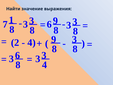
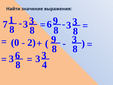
2: 2 -> 0
4 at (32, 42): 4 -> 2
